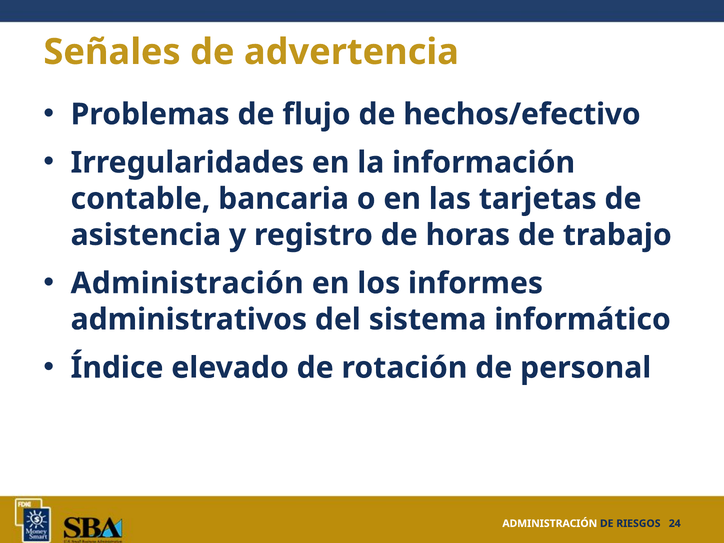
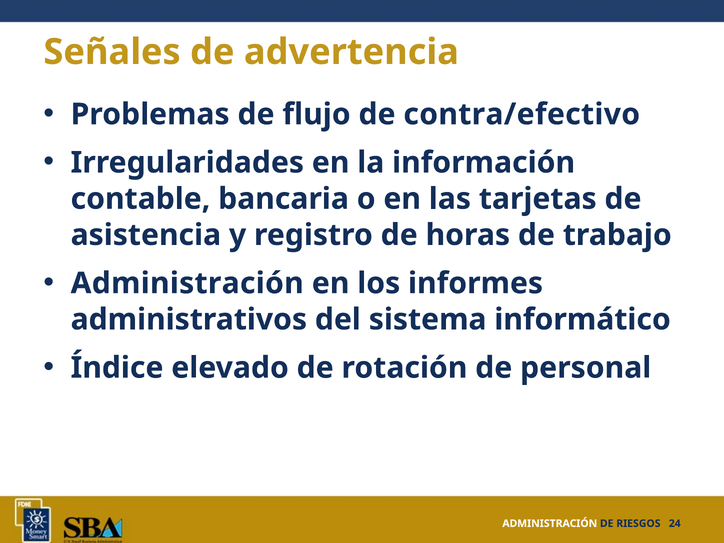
hechos/efectivo: hechos/efectivo -> contra/efectivo
